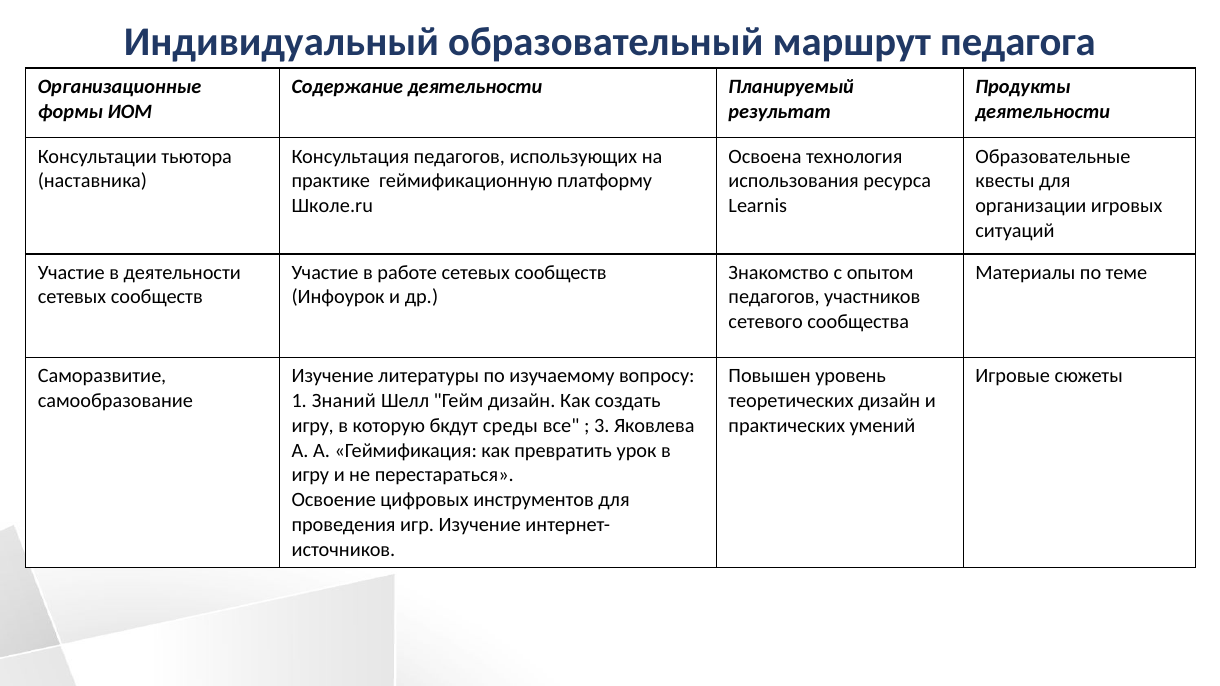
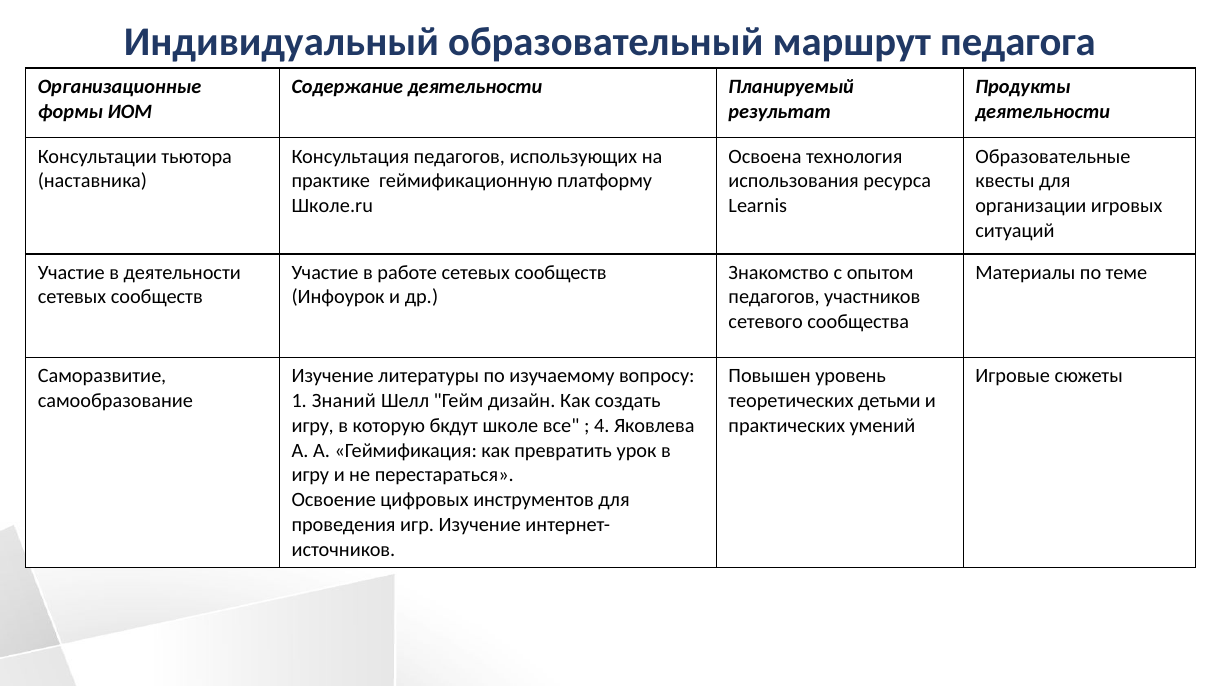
теоретических дизайн: дизайн -> детьми
среды: среды -> школе
3: 3 -> 4
